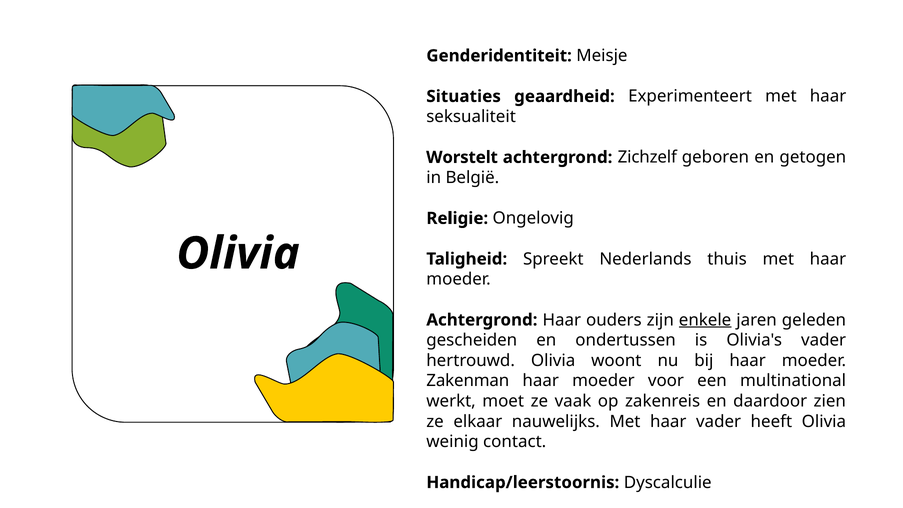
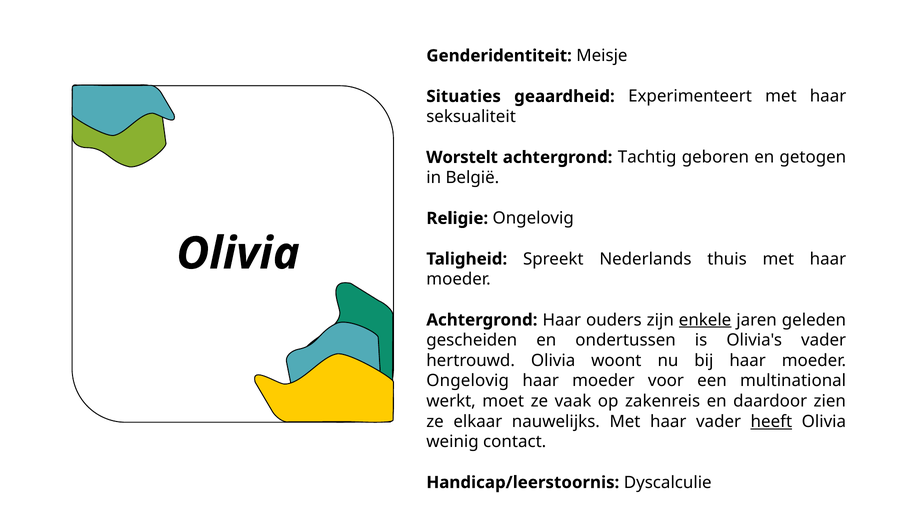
Zichzelf: Zichzelf -> Tachtig
Zakenman at (468, 381): Zakenman -> Ongelovig
heeft underline: none -> present
